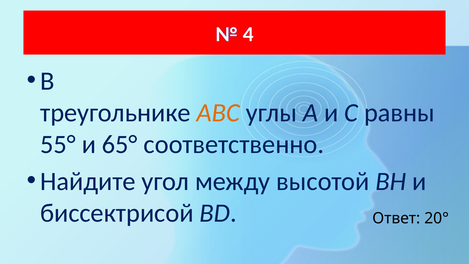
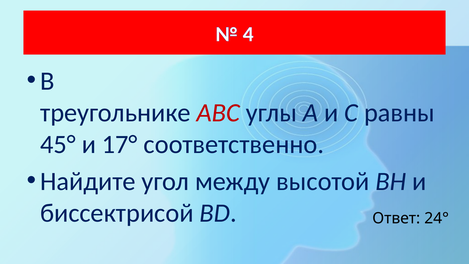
АВС colour: orange -> red
55°: 55° -> 45°
65°: 65° -> 17°
20°: 20° -> 24°
